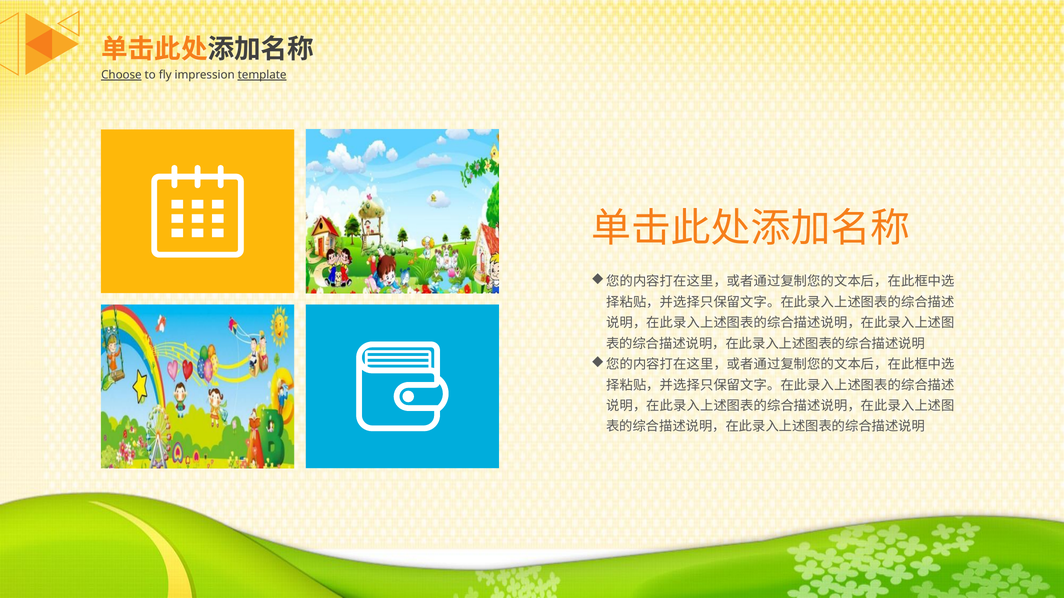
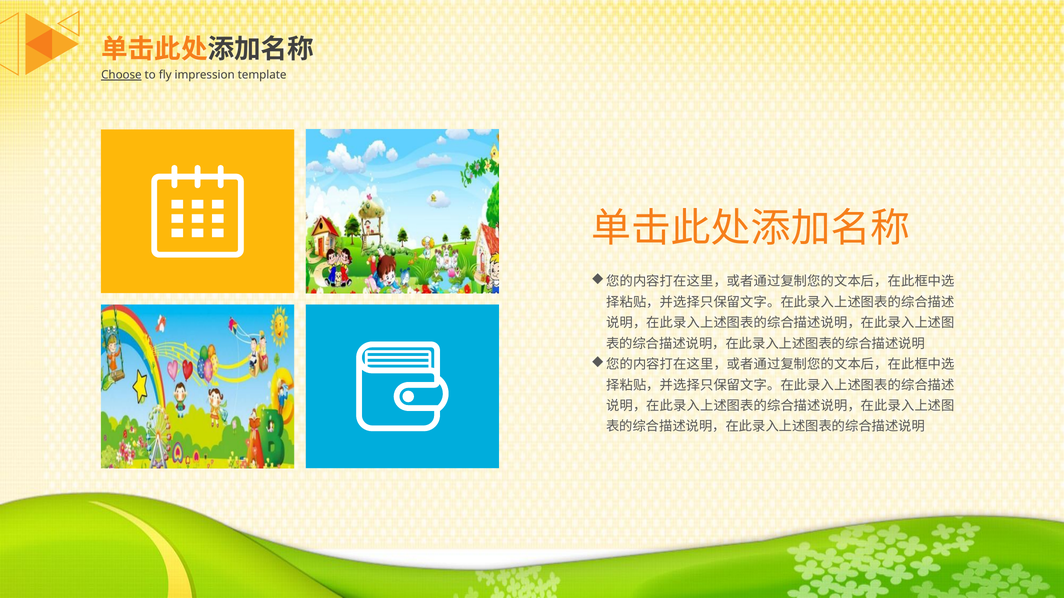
template underline: present -> none
